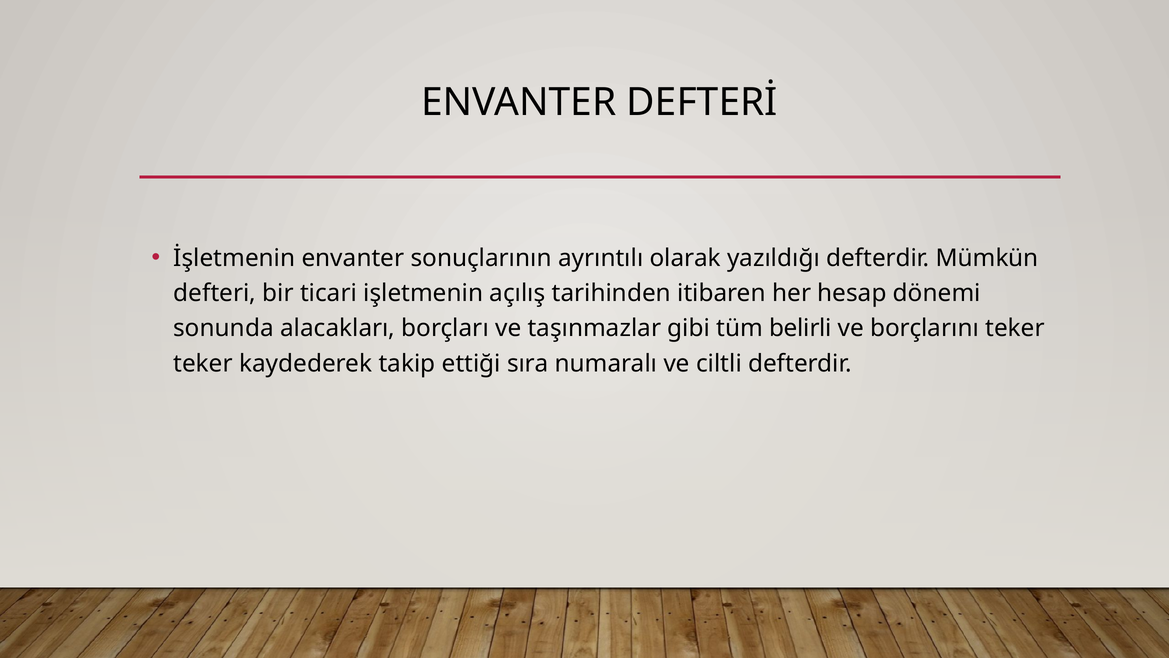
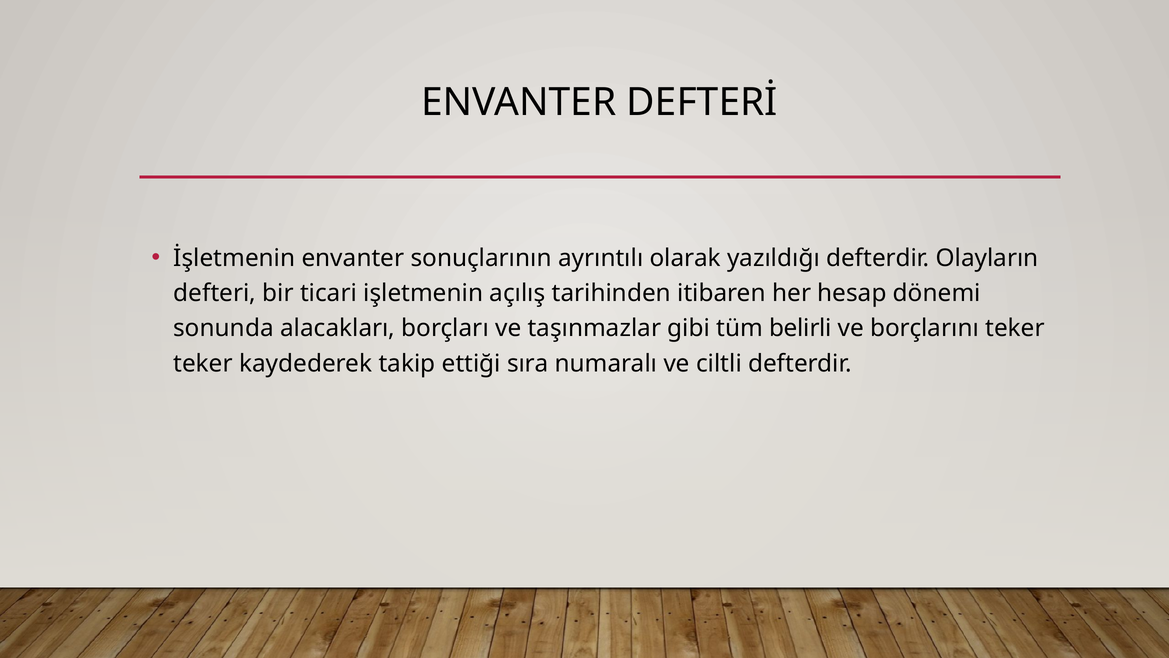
Mümkün: Mümkün -> Olayların
